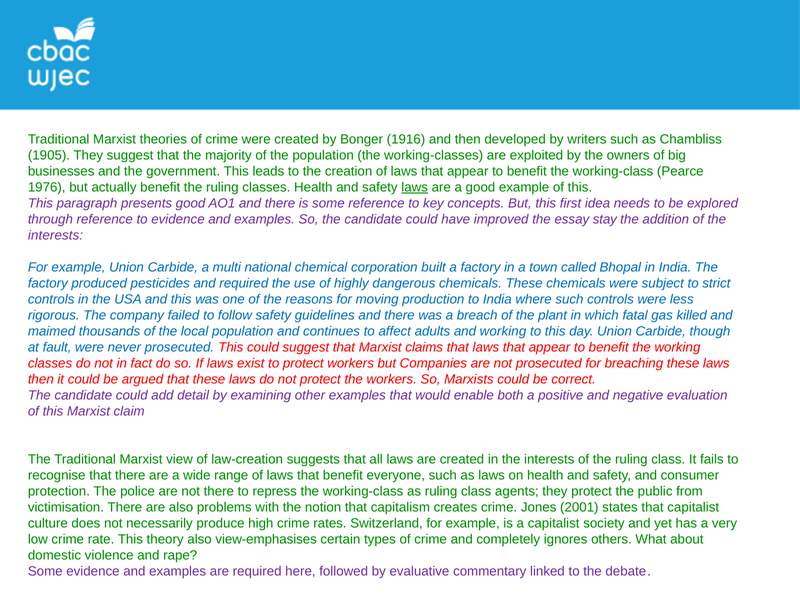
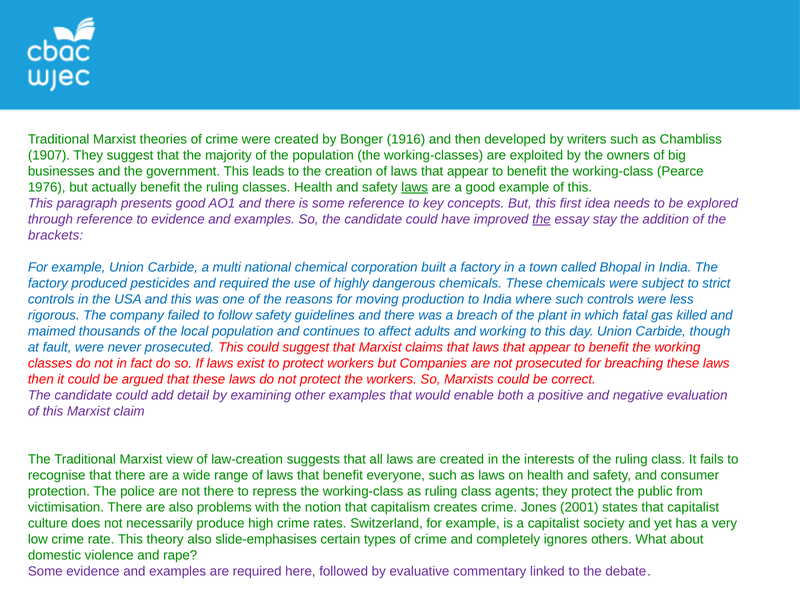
1905: 1905 -> 1907
the at (542, 219) underline: none -> present
interests at (56, 235): interests -> brackets
view-emphasises: view-emphasises -> slide-emphasises
